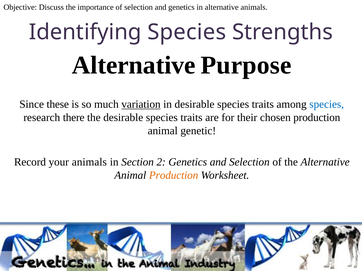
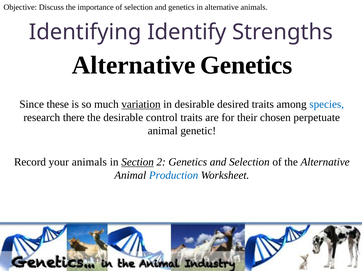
Identifying Species: Species -> Identify
Alternative Purpose: Purpose -> Genetics
in desirable species: species -> desired
the desirable species: species -> control
chosen production: production -> perpetuate
Section underline: none -> present
Production at (174, 176) colour: orange -> blue
